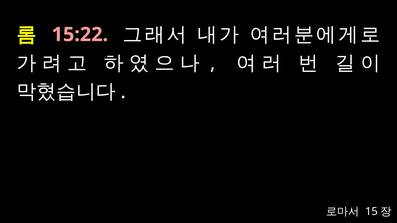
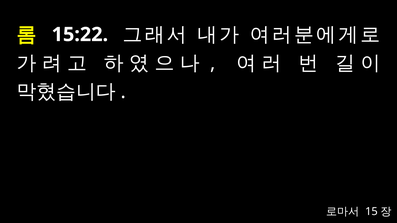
15:22 colour: pink -> white
